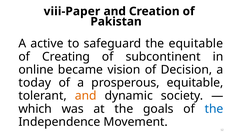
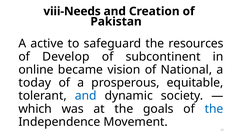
viii-Paper: viii-Paper -> viii-Needs
the equitable: equitable -> resources
Creating: Creating -> Develop
Decision: Decision -> National
and at (86, 96) colour: orange -> blue
